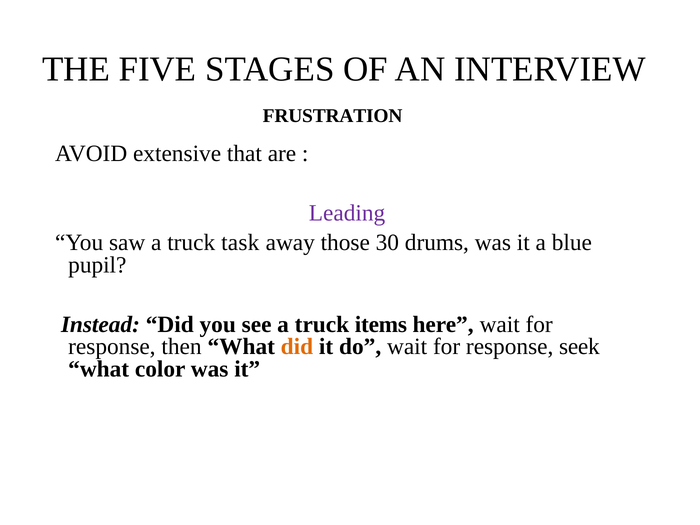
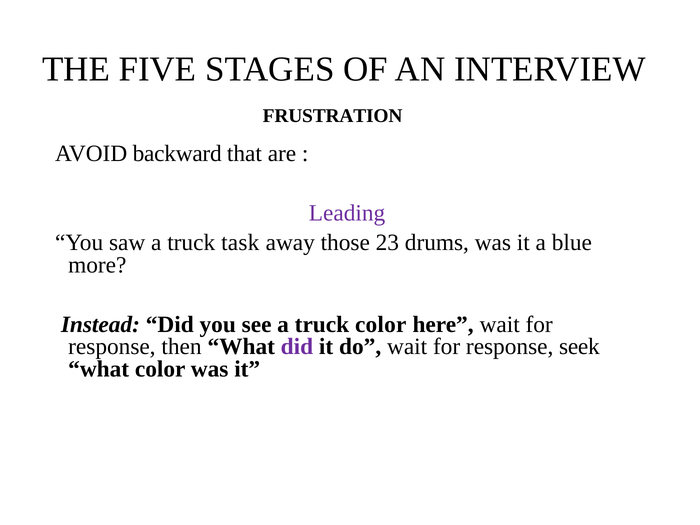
extensive: extensive -> backward
30: 30 -> 23
pupil: pupil -> more
truck items: items -> color
did at (297, 347) colour: orange -> purple
